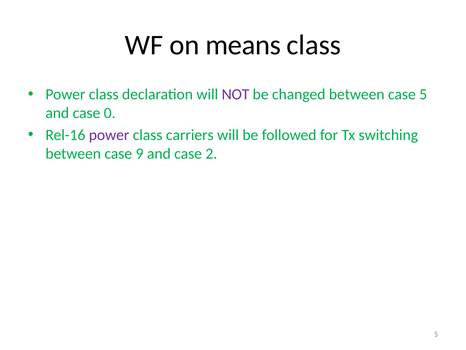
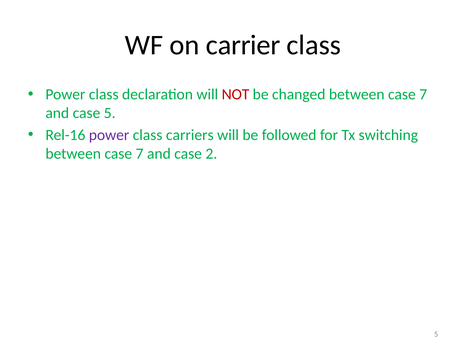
means: means -> carrier
NOT colour: purple -> red
changed between case 5: 5 -> 7
case 0: 0 -> 5
9 at (140, 153): 9 -> 7
